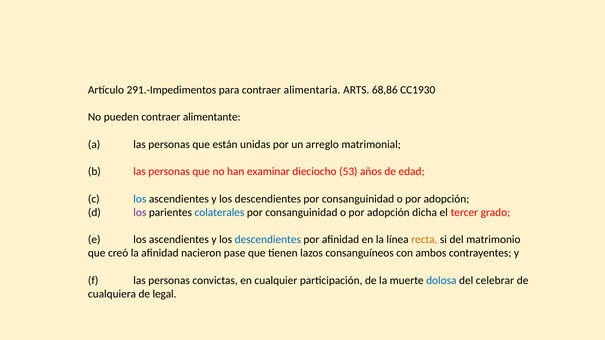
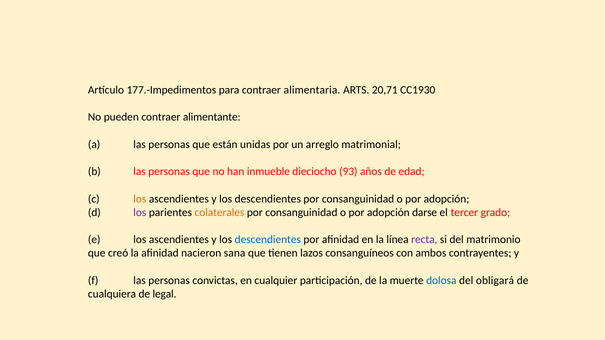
291.-Impedimentos: 291.-Impedimentos -> 177.-Impedimentos
68,86: 68,86 -> 20,71
examinar: examinar -> inmueble
53: 53 -> 93
los at (140, 199) colour: blue -> orange
colaterales colour: blue -> orange
dicha: dicha -> darse
recta colour: orange -> purple
pase: pase -> sana
celebrar: celebrar -> obligará
